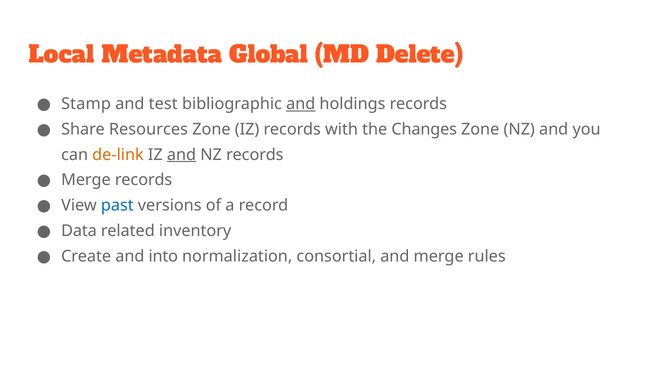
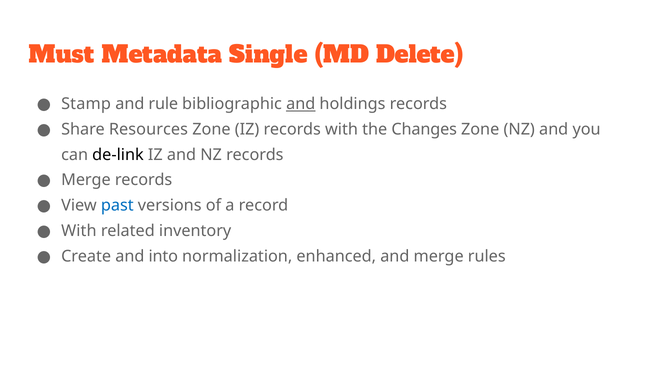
Local: Local -> Must
Global: Global -> Single
test: test -> rule
de-link colour: orange -> black
and at (181, 155) underline: present -> none
Data at (79, 231): Data -> With
consortial: consortial -> enhanced
